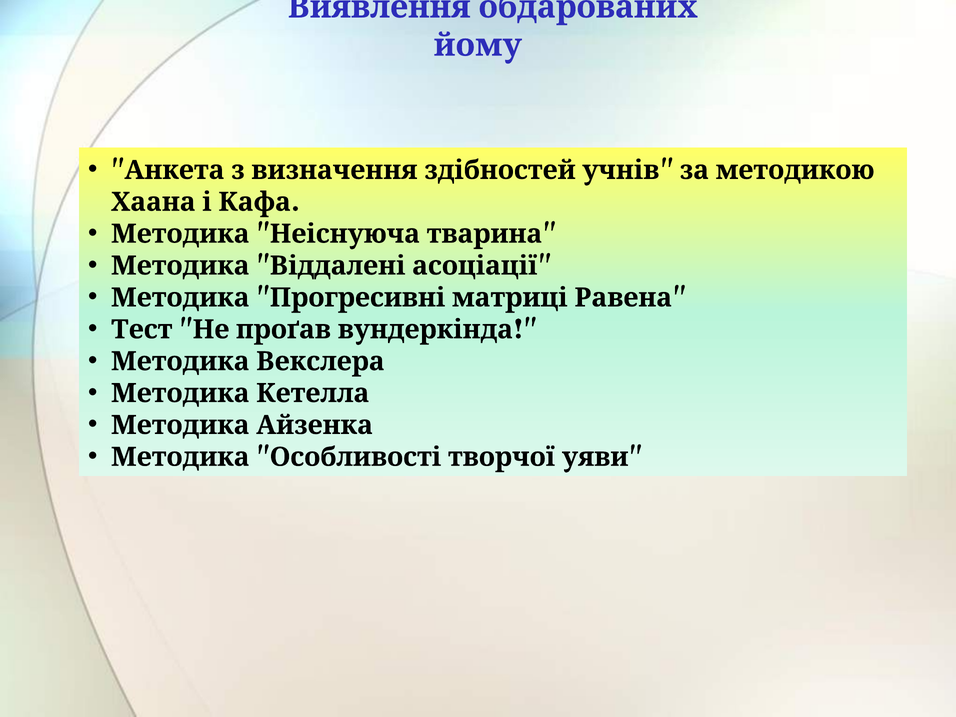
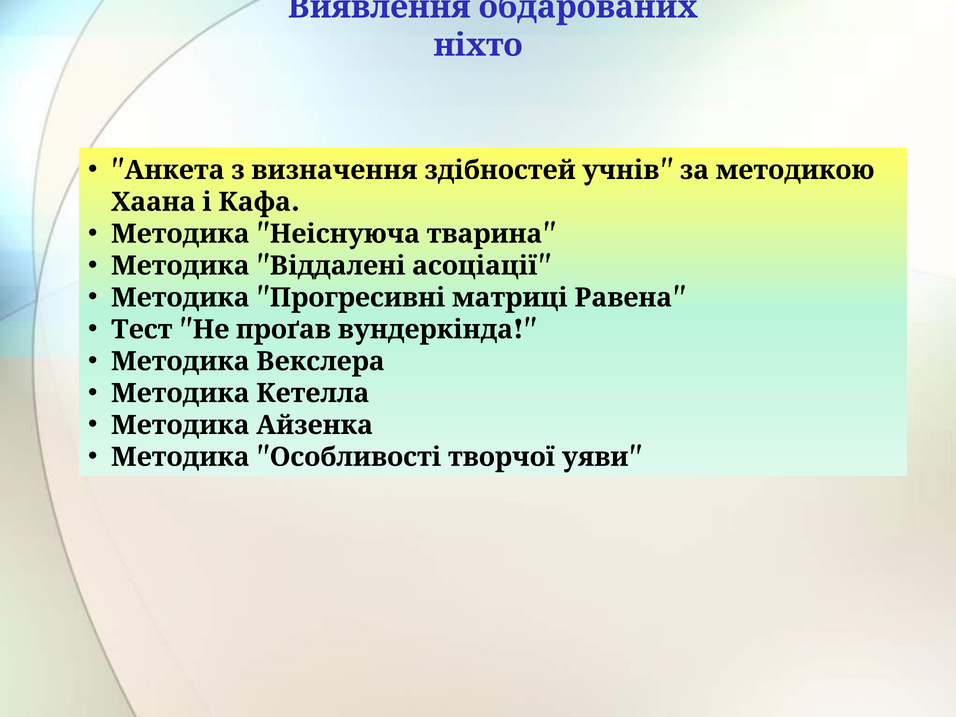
йому: йому -> ніхто
